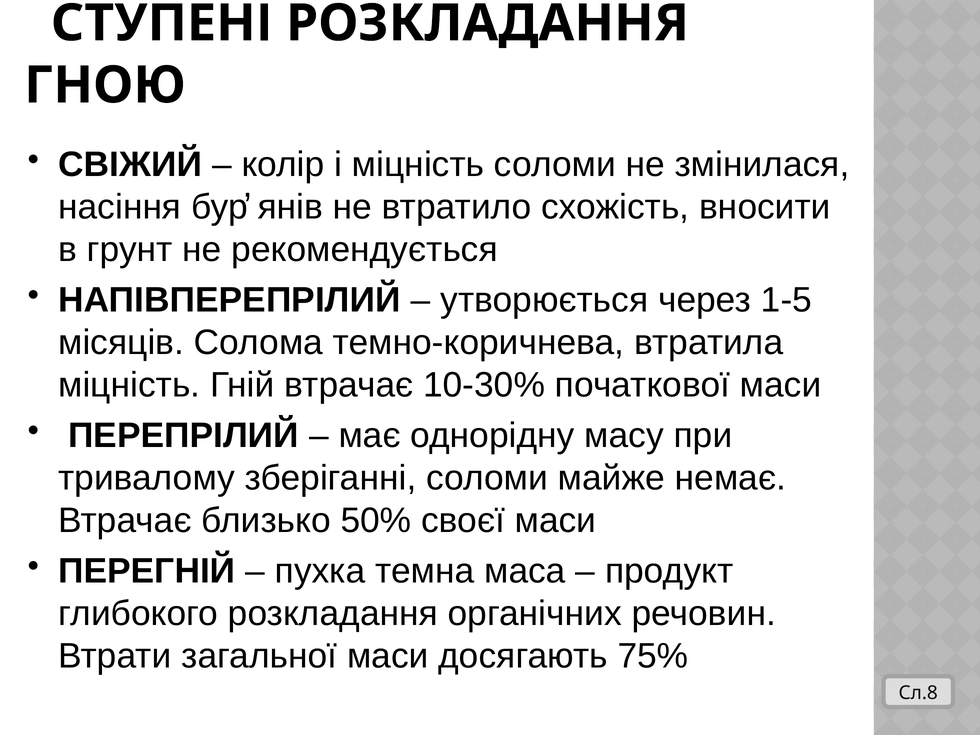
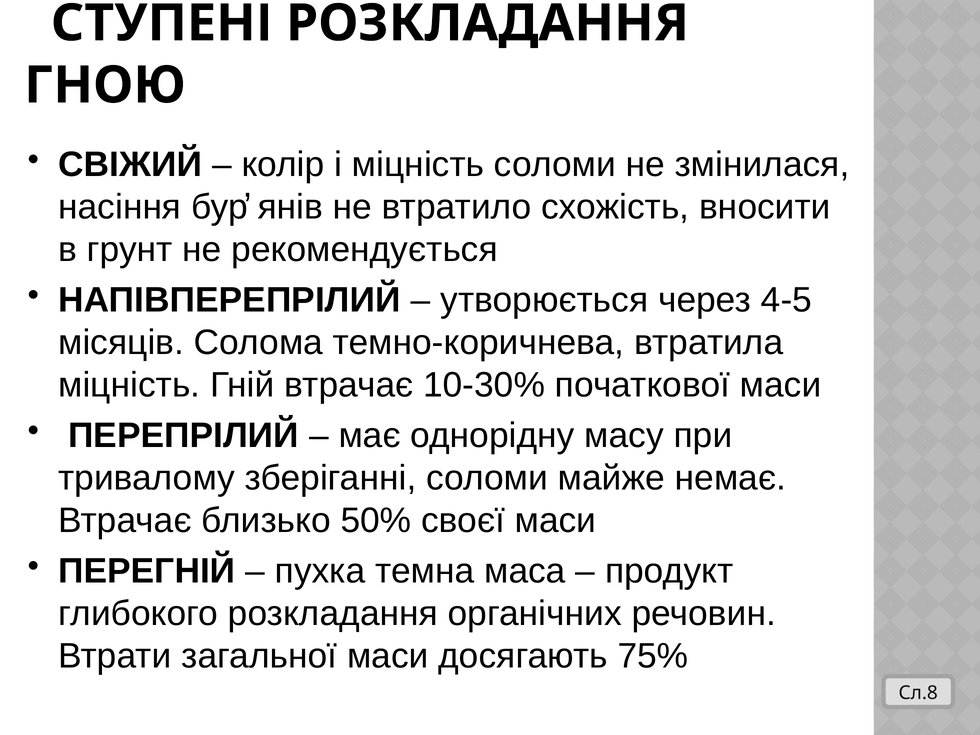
1-5: 1-5 -> 4-5
